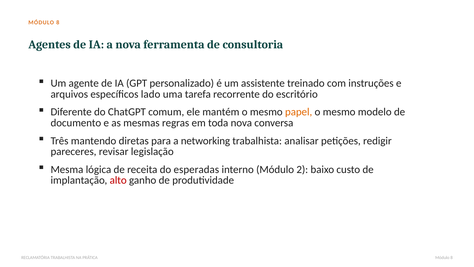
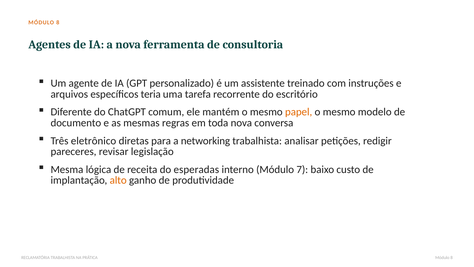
lado: lado -> teria
mantendo: mantendo -> eletrônico
2: 2 -> 7
alto colour: red -> orange
